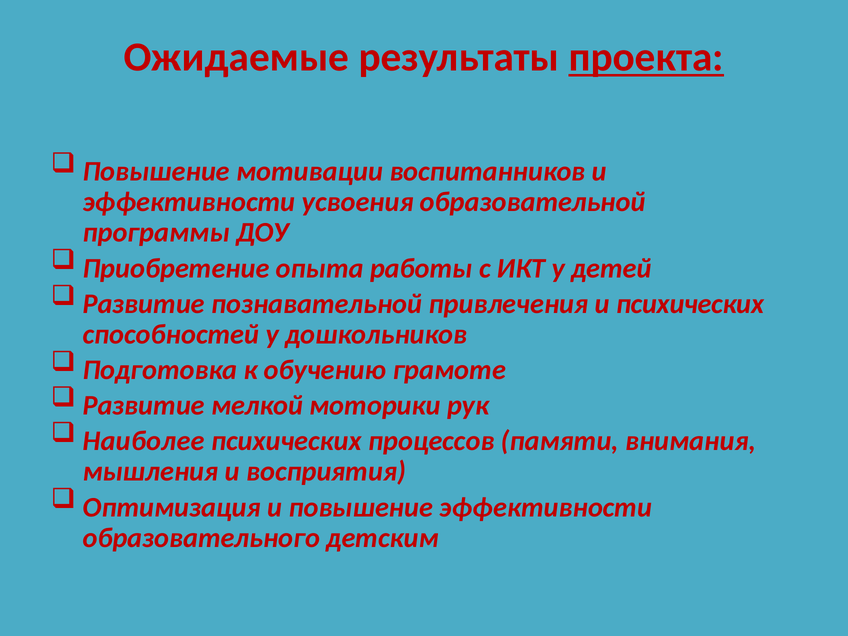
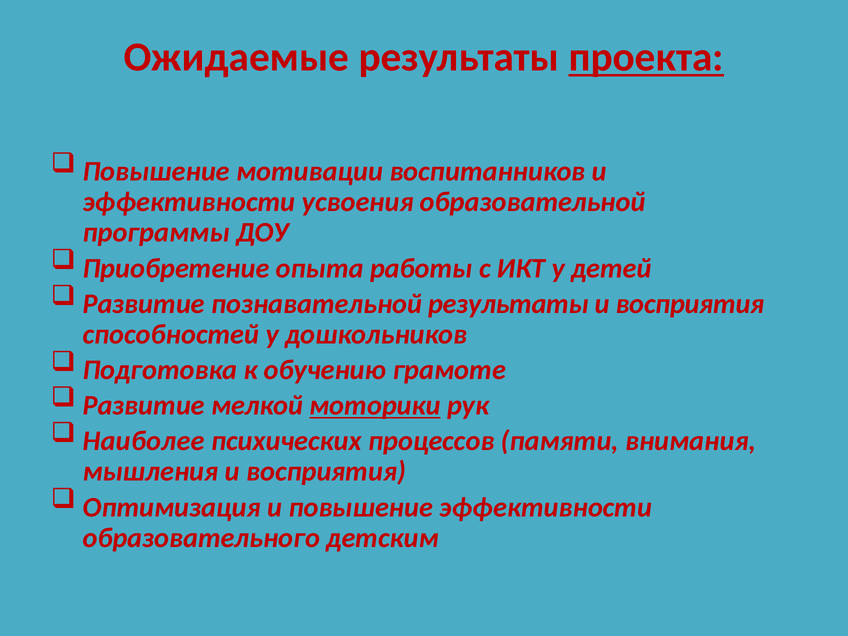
познавательной привлечения: привлечения -> результаты
психических at (690, 304): психических -> восприятия
моторики underline: none -> present
